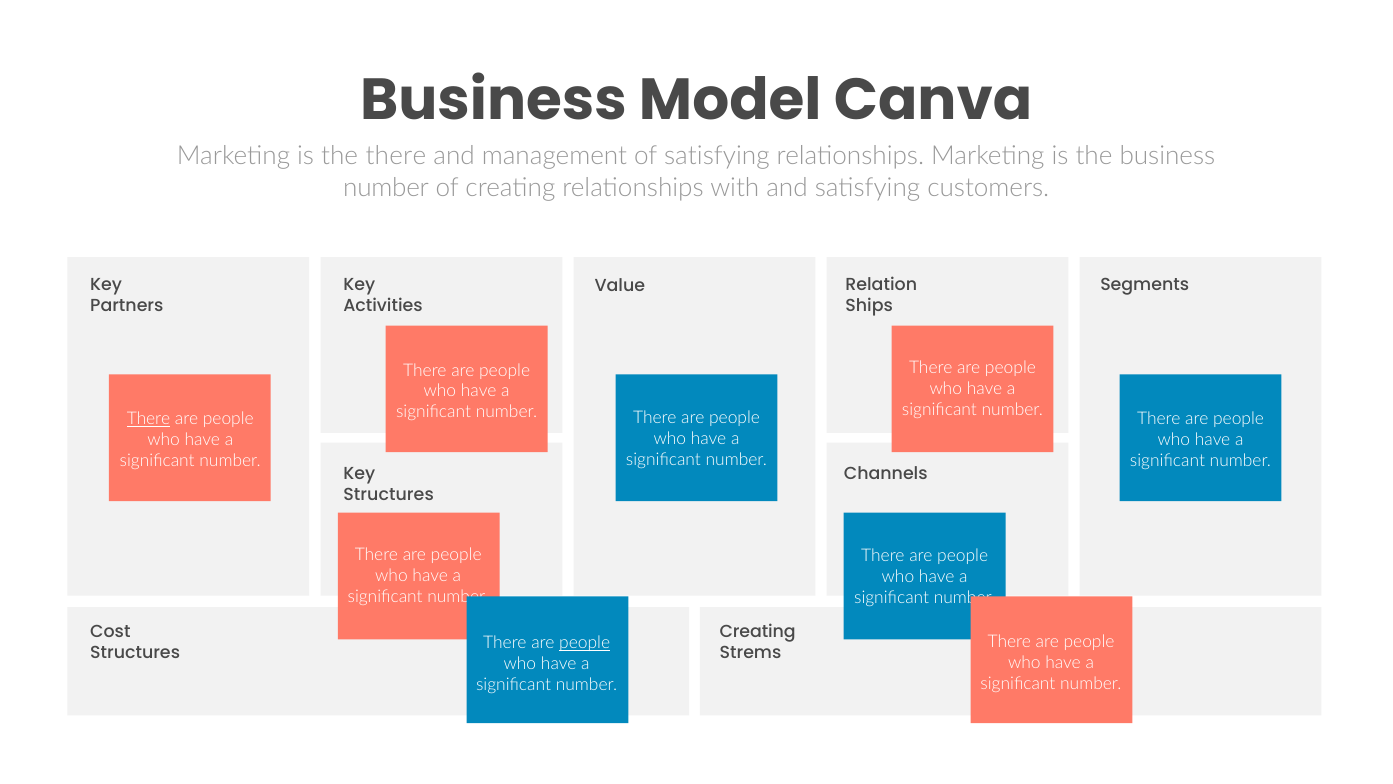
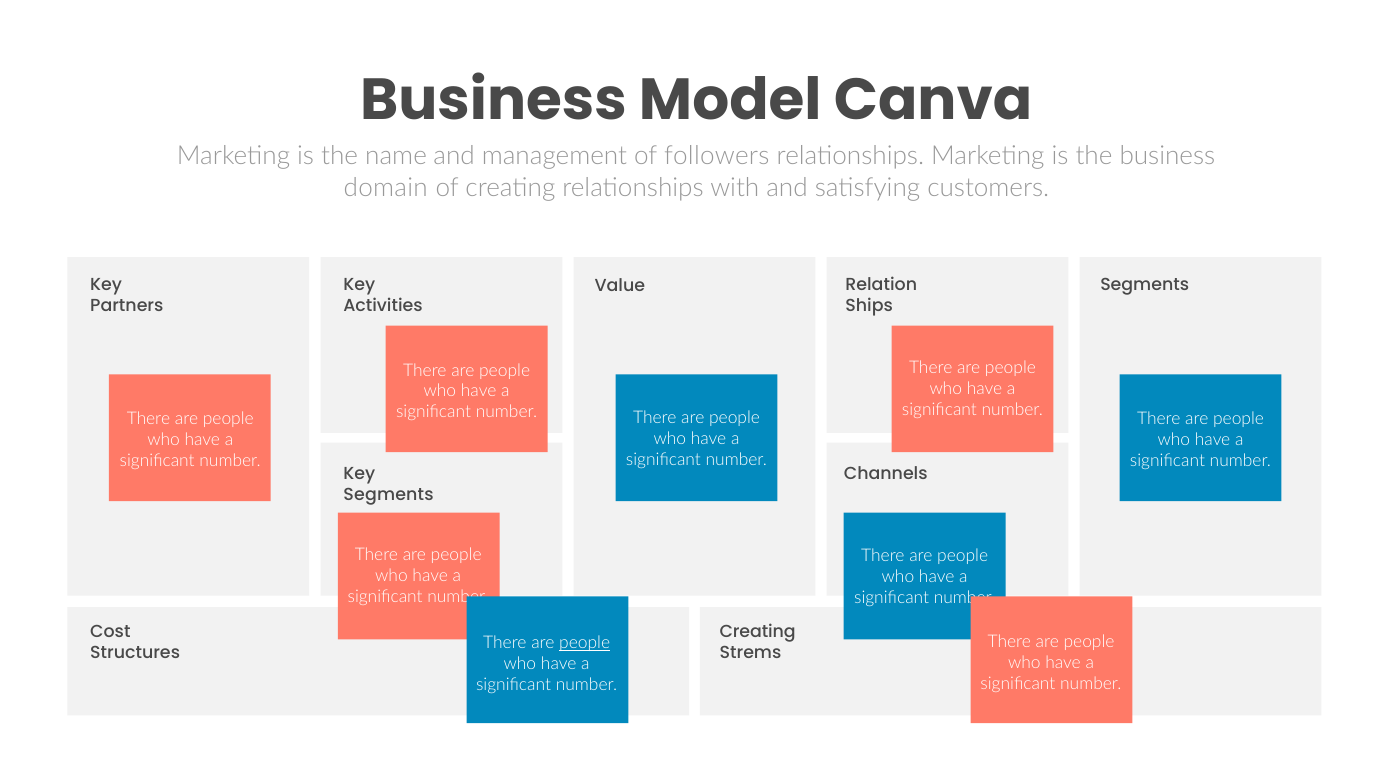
the there: there -> name
of satisfying: satisfying -> followers
number at (386, 188): number -> domain
There at (149, 419) underline: present -> none
Structures at (389, 495): Structures -> Segments
